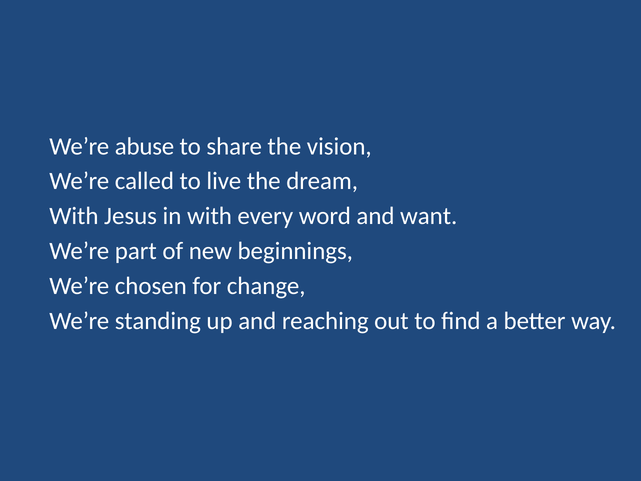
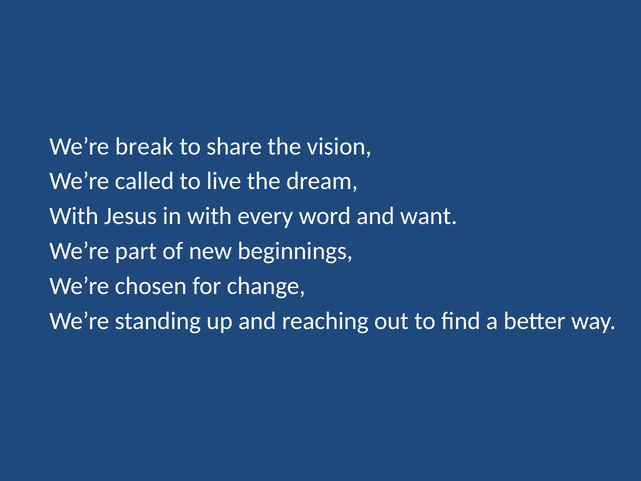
abuse: abuse -> break
